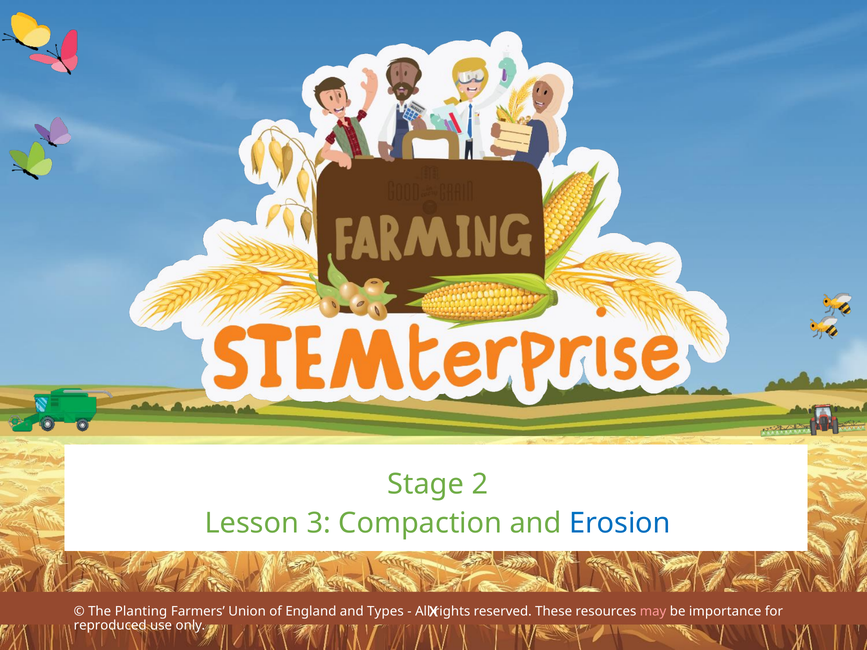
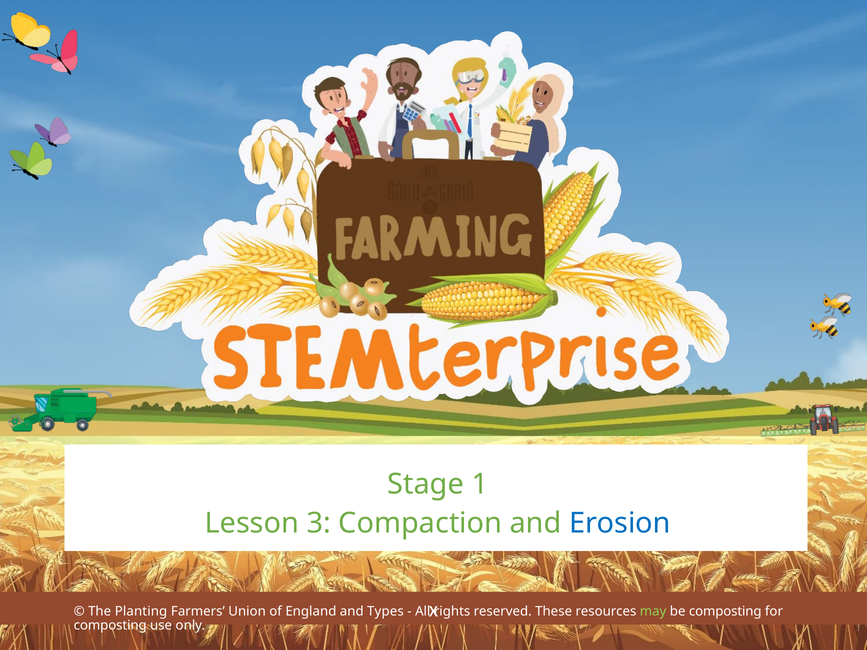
2: 2 -> 1
may colour: pink -> light green
be importance: importance -> composting
reproduced at (110, 626): reproduced -> composting
